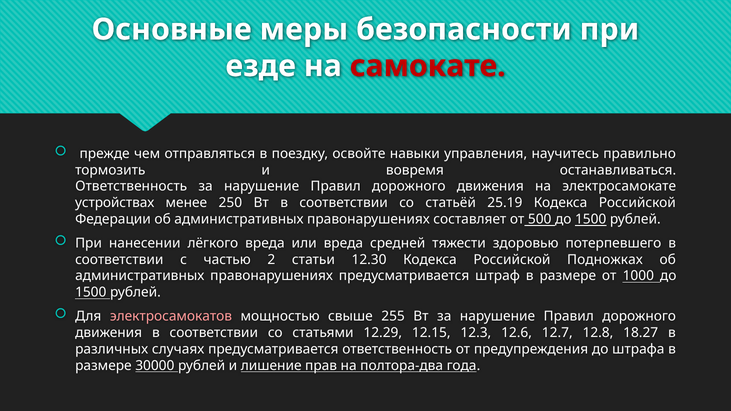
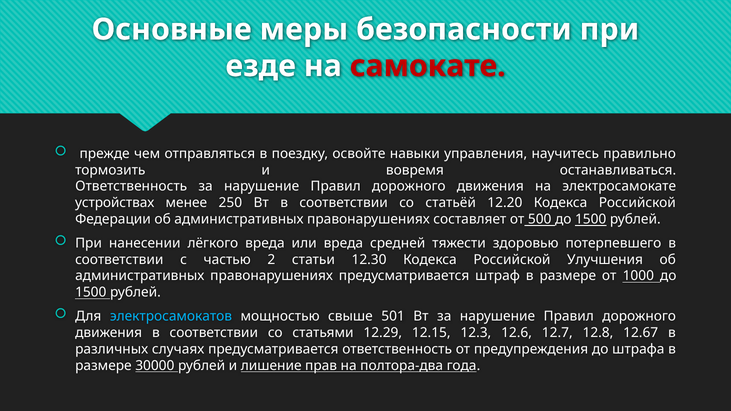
25.19: 25.19 -> 12.20
Подножках: Подножках -> Улучшения
электросамокатов colour: pink -> light blue
255: 255 -> 501
18.27: 18.27 -> 12.67
